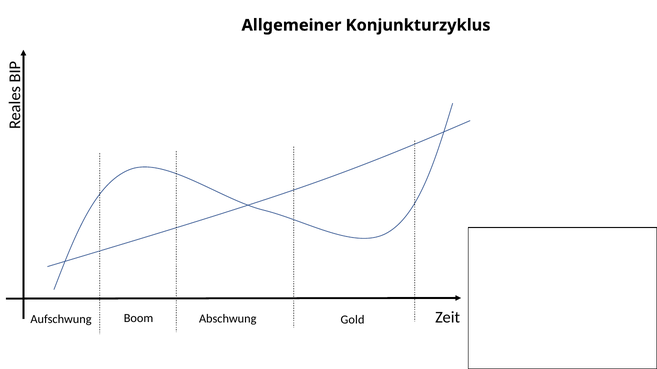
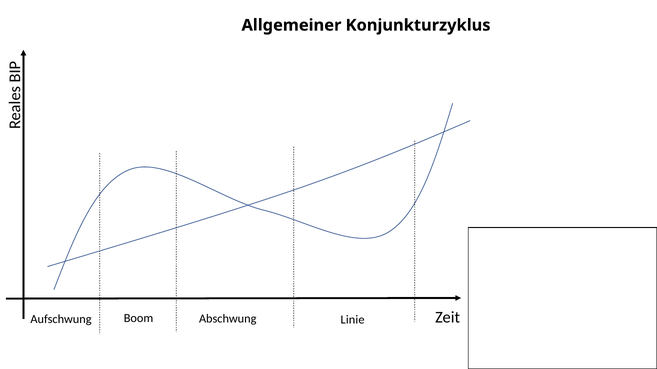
Gold: Gold -> Linie
